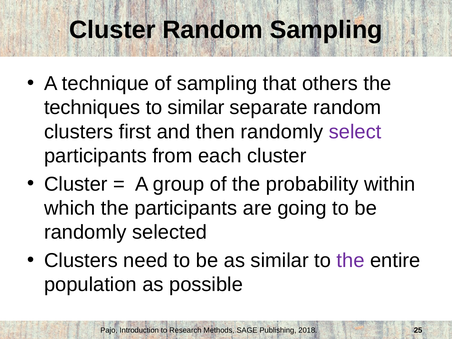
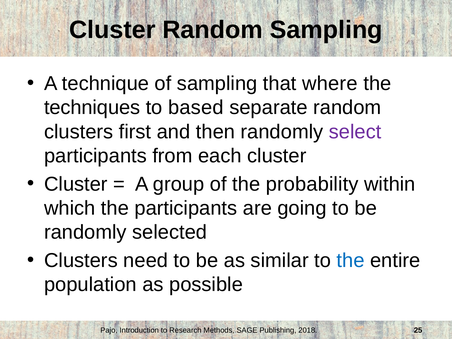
others: others -> where
to similar: similar -> based
the at (351, 260) colour: purple -> blue
